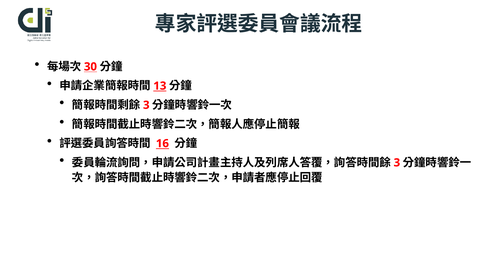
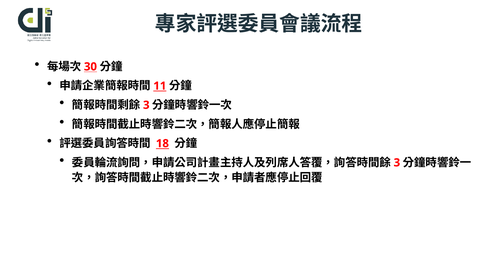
13: 13 -> 11
16: 16 -> 18
